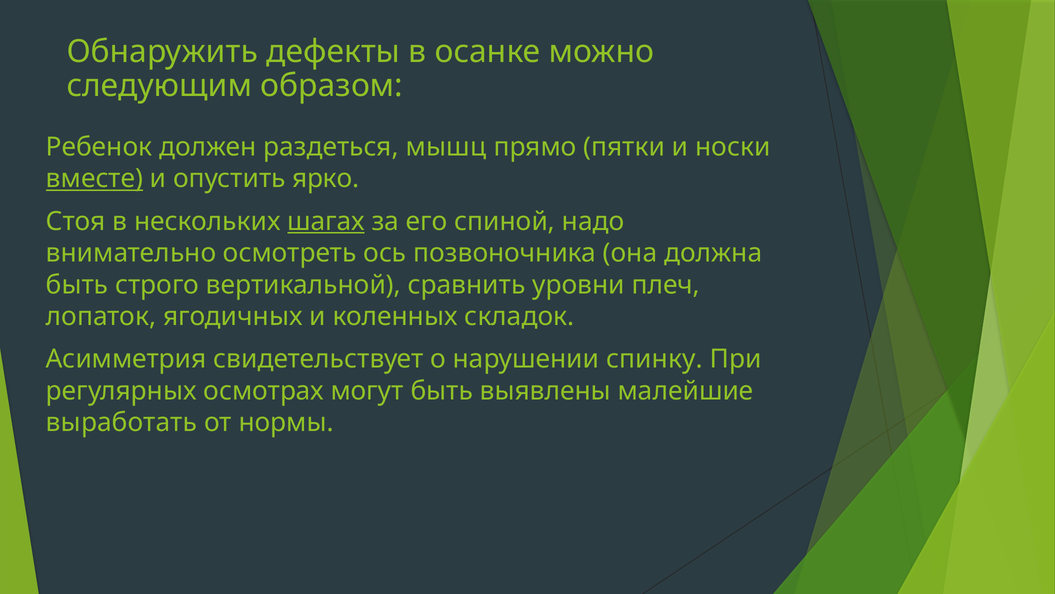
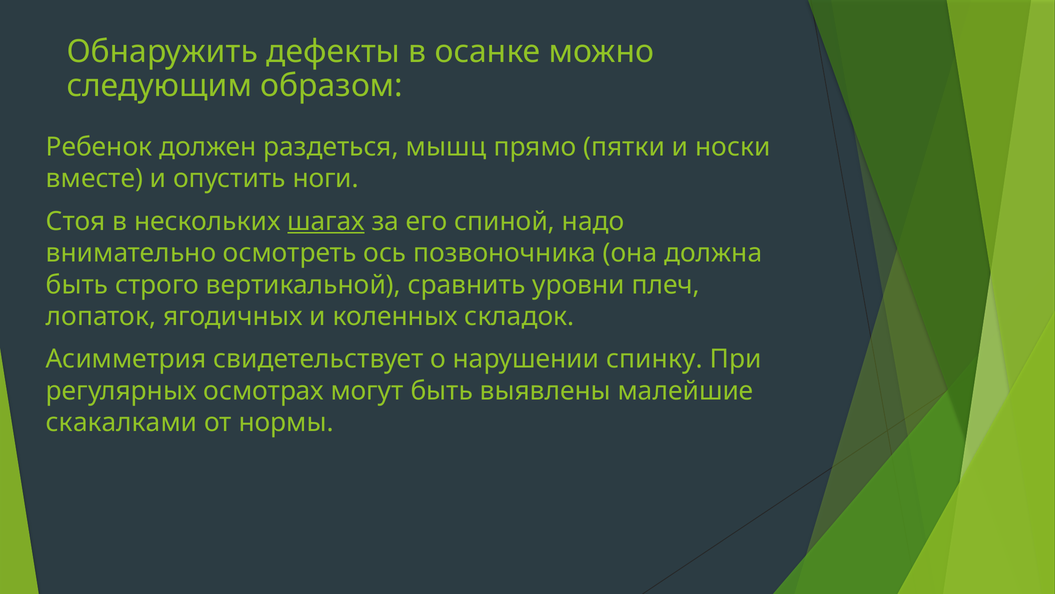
вместе underline: present -> none
ярко: ярко -> ноги
выработать: выработать -> скакалками
